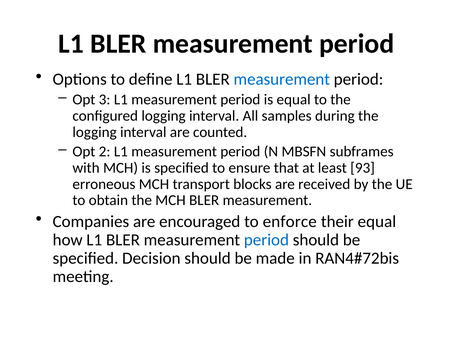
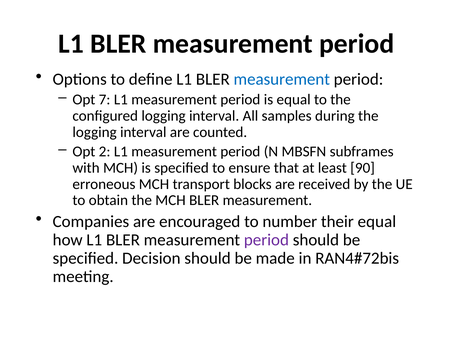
3: 3 -> 7
93: 93 -> 90
enforce: enforce -> number
period at (266, 240) colour: blue -> purple
